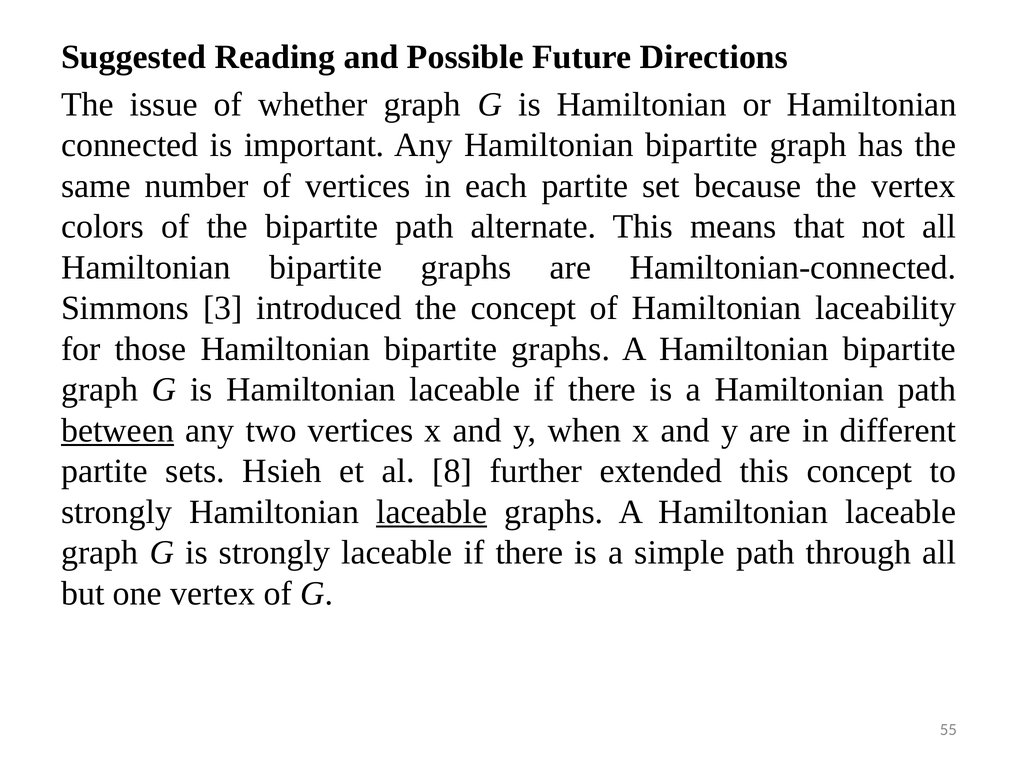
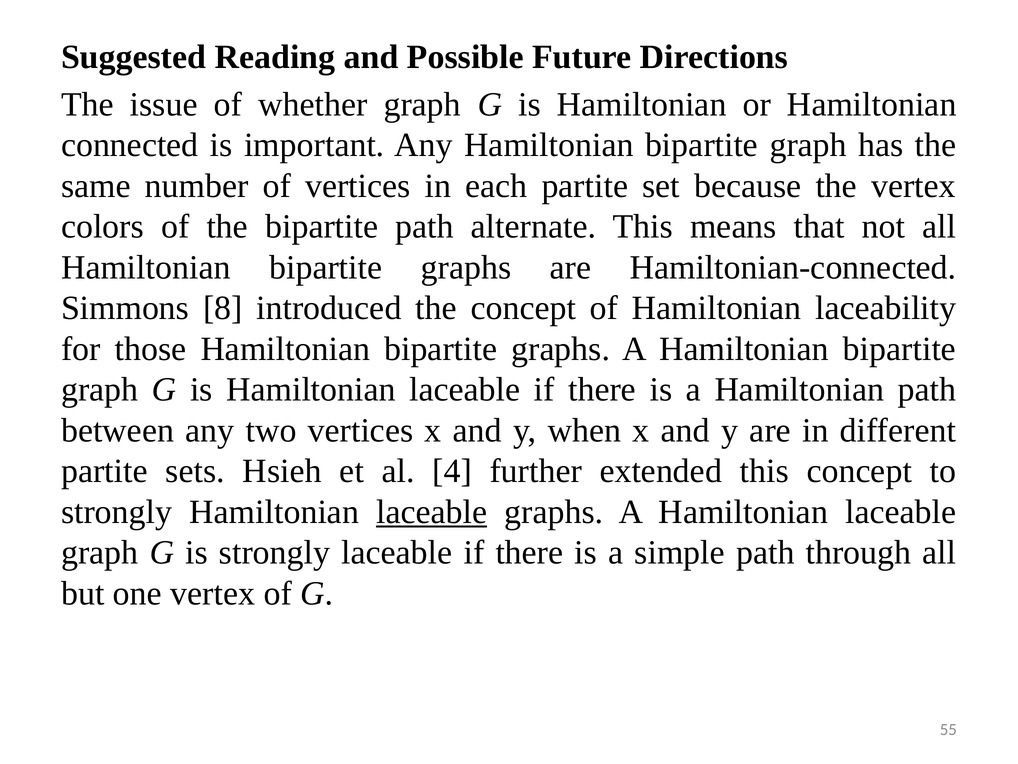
3: 3 -> 8
between underline: present -> none
8: 8 -> 4
